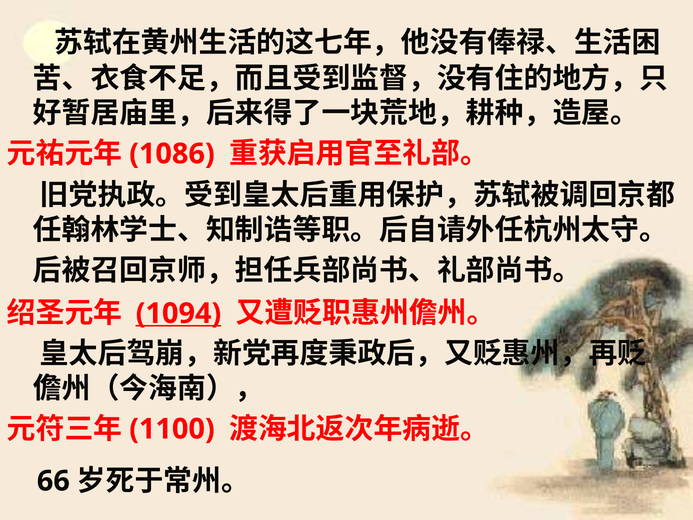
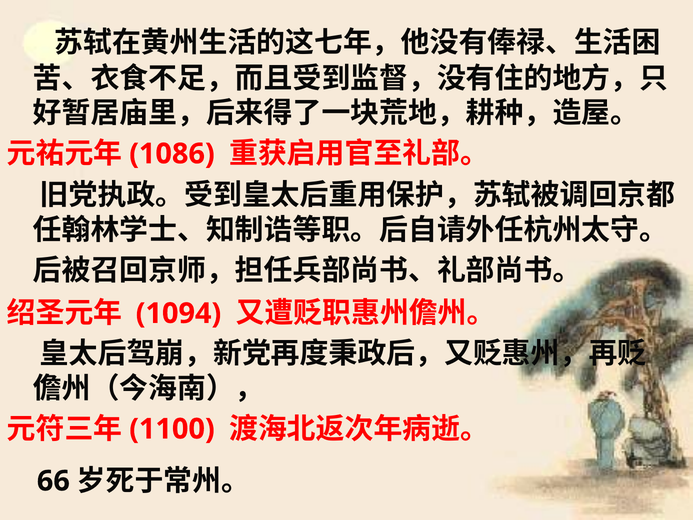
1094 underline: present -> none
